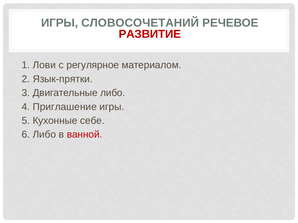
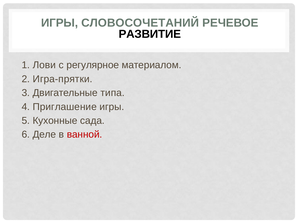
РАЗВИТИЕ colour: red -> black
Язык-прятки: Язык-прятки -> Игра-прятки
Двигательные либо: либо -> типа
себе: себе -> сада
6 Либо: Либо -> Деле
